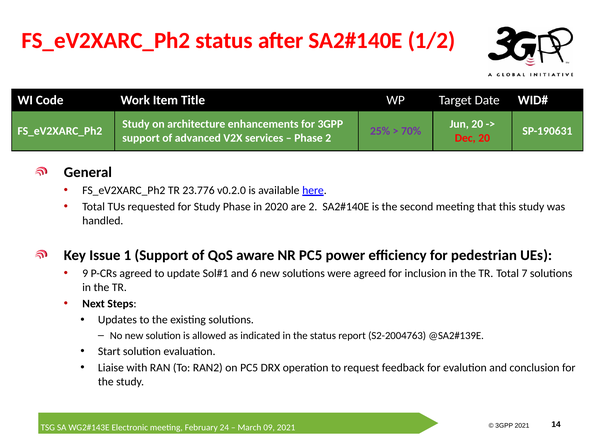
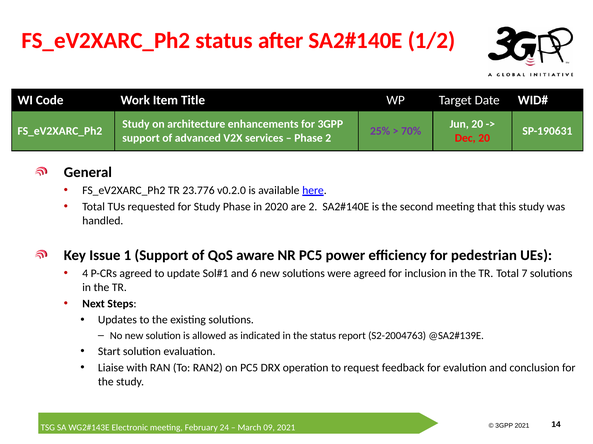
9: 9 -> 4
